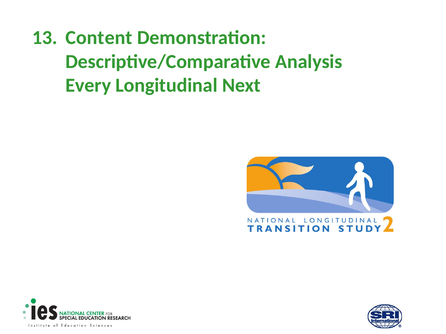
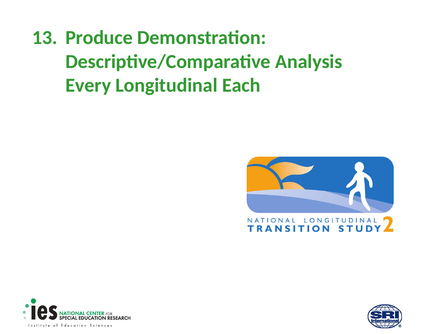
Content: Content -> Produce
Next: Next -> Each
